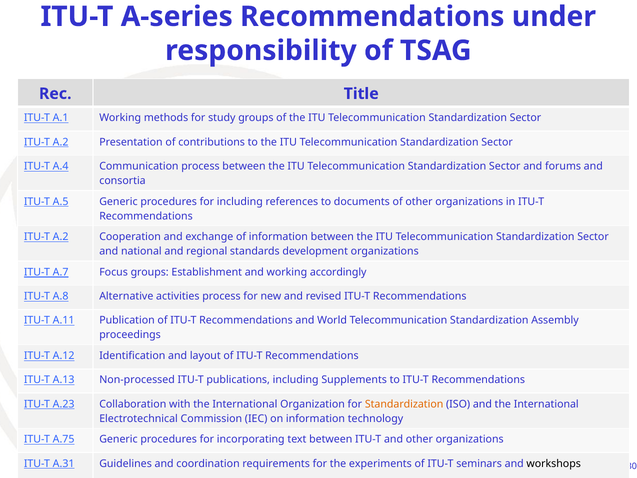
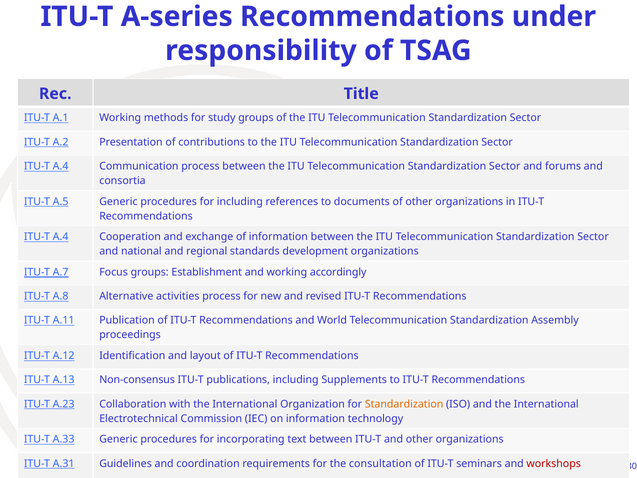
A.2 at (61, 237): A.2 -> A.4
Non-processed: Non-processed -> Non-consensus
A.75: A.75 -> A.33
experiments: experiments -> consultation
workshops colour: black -> red
